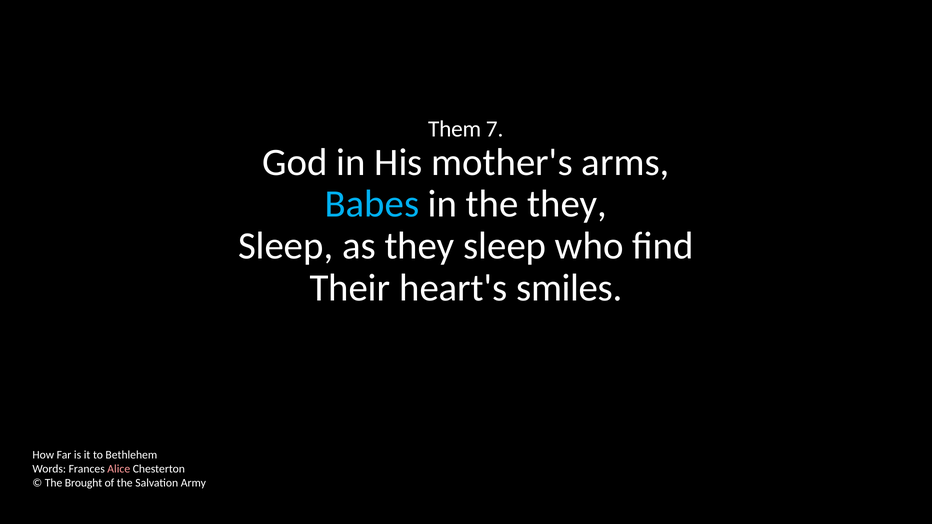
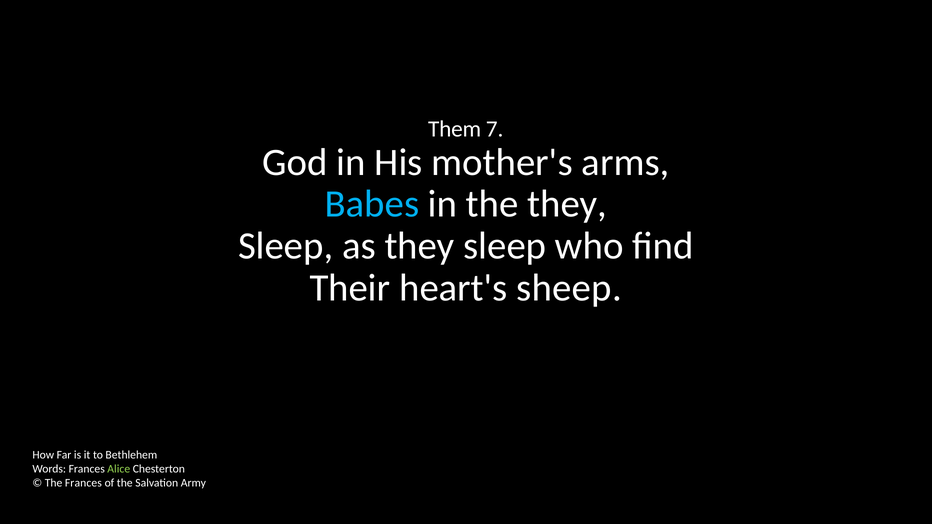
smiles: smiles -> sheep
Alice colour: pink -> light green
The Brought: Brought -> Frances
